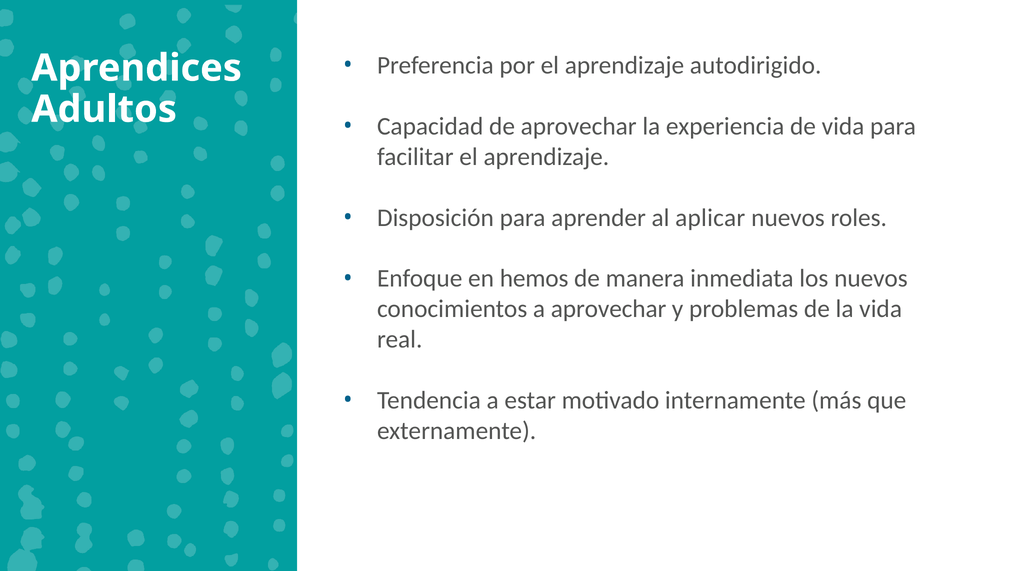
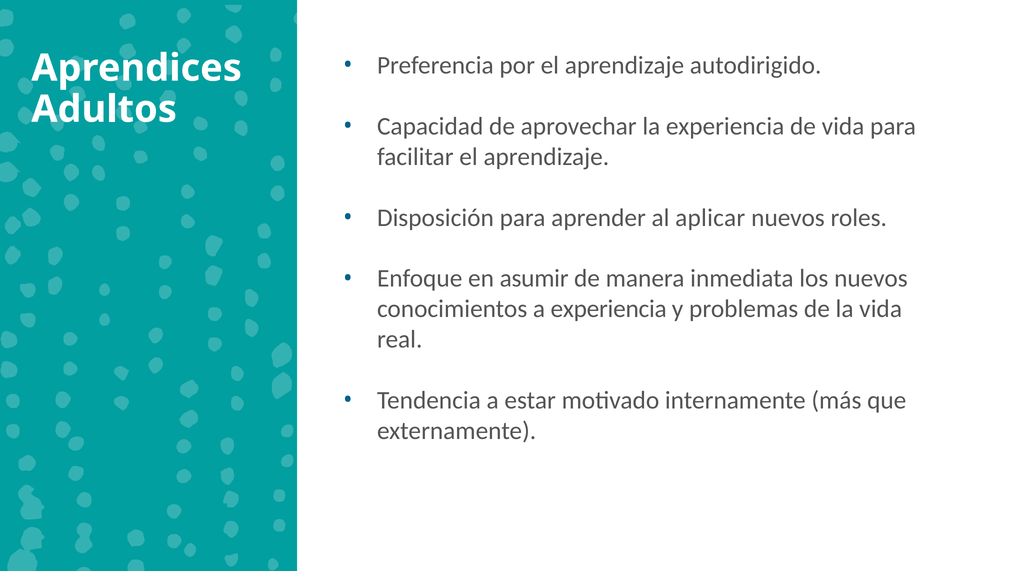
hemos: hemos -> asumir
a aprovechar: aprovechar -> experiencia
